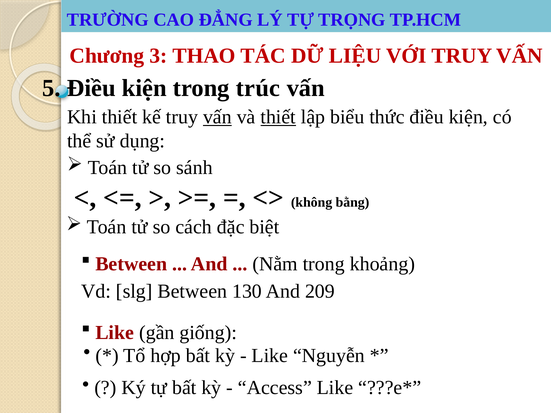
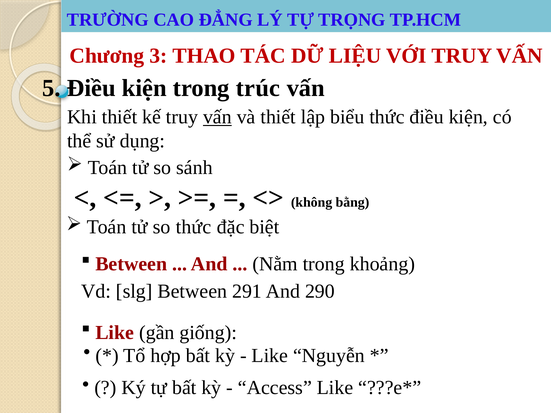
thiết at (278, 117) underline: present -> none
so cách: cách -> thức
130: 130 -> 291
209: 209 -> 290
